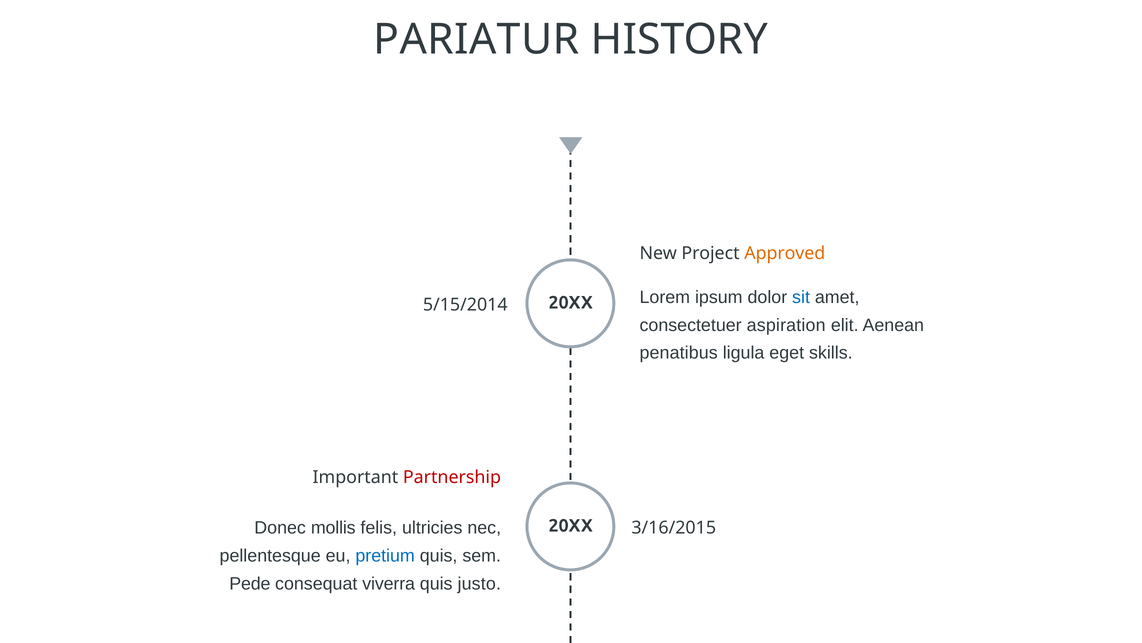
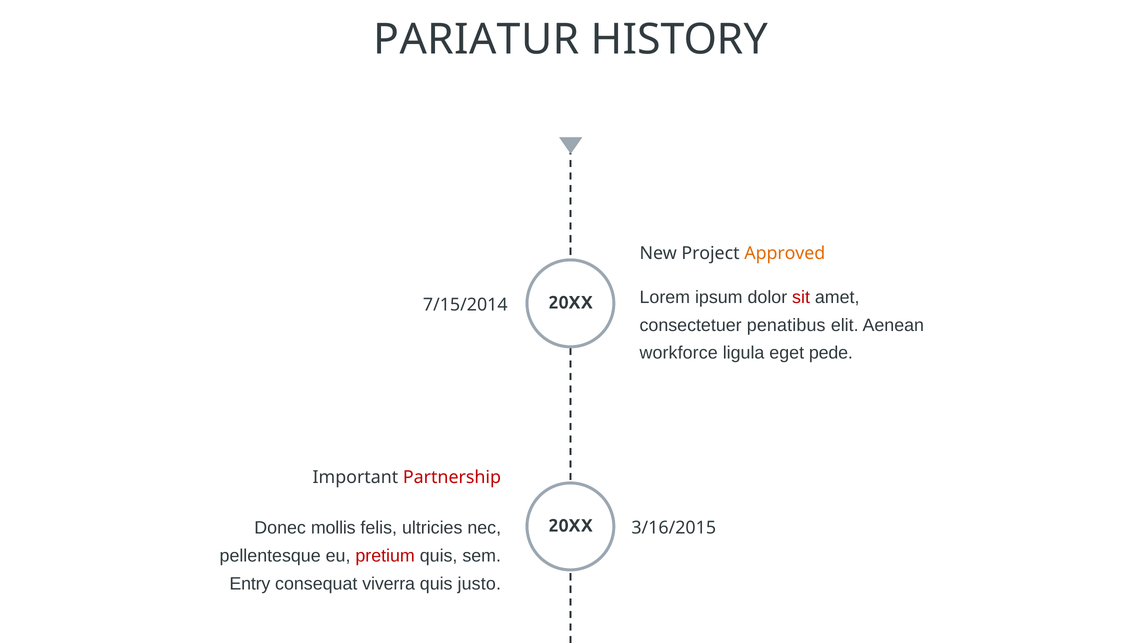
sit colour: blue -> red
5/15/2014: 5/15/2014 -> 7/15/2014
aspiration: aspiration -> penatibus
penatibus: penatibus -> workforce
skills: skills -> pede
pretium colour: blue -> red
Pede: Pede -> Entry
